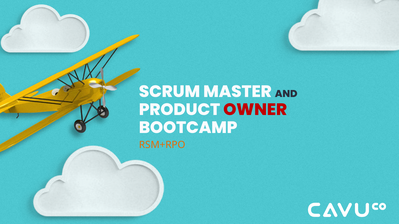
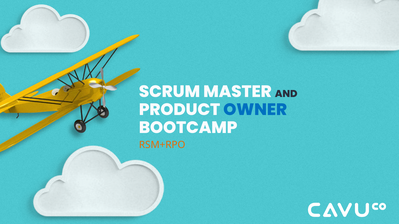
OWNER colour: red -> blue
